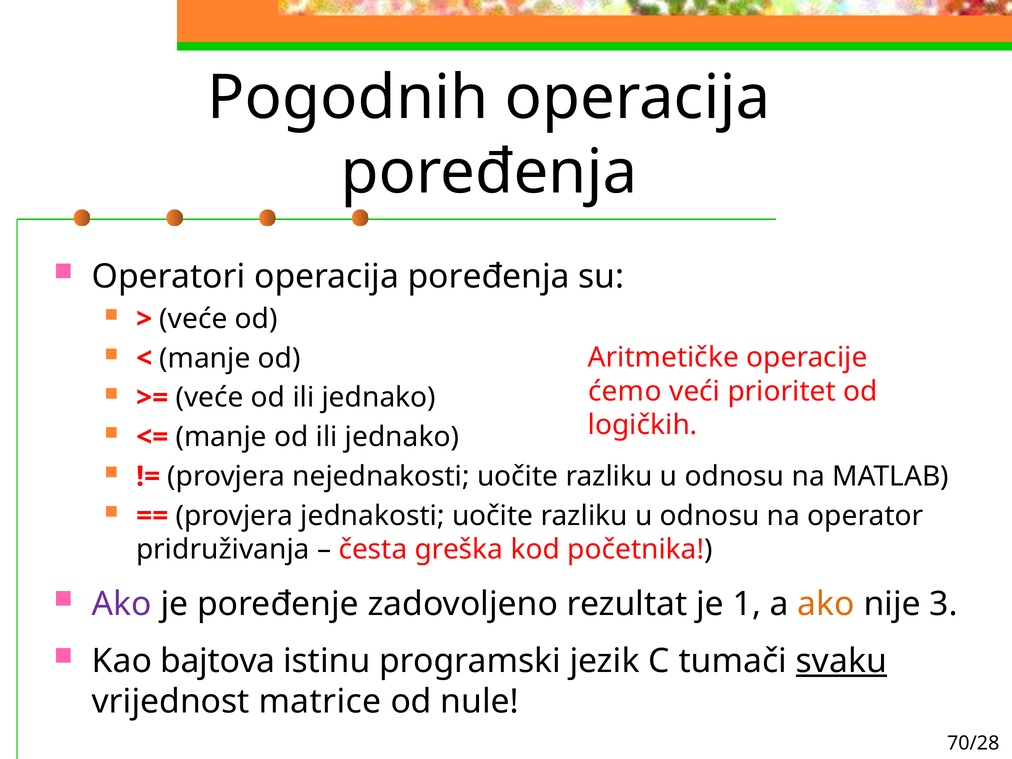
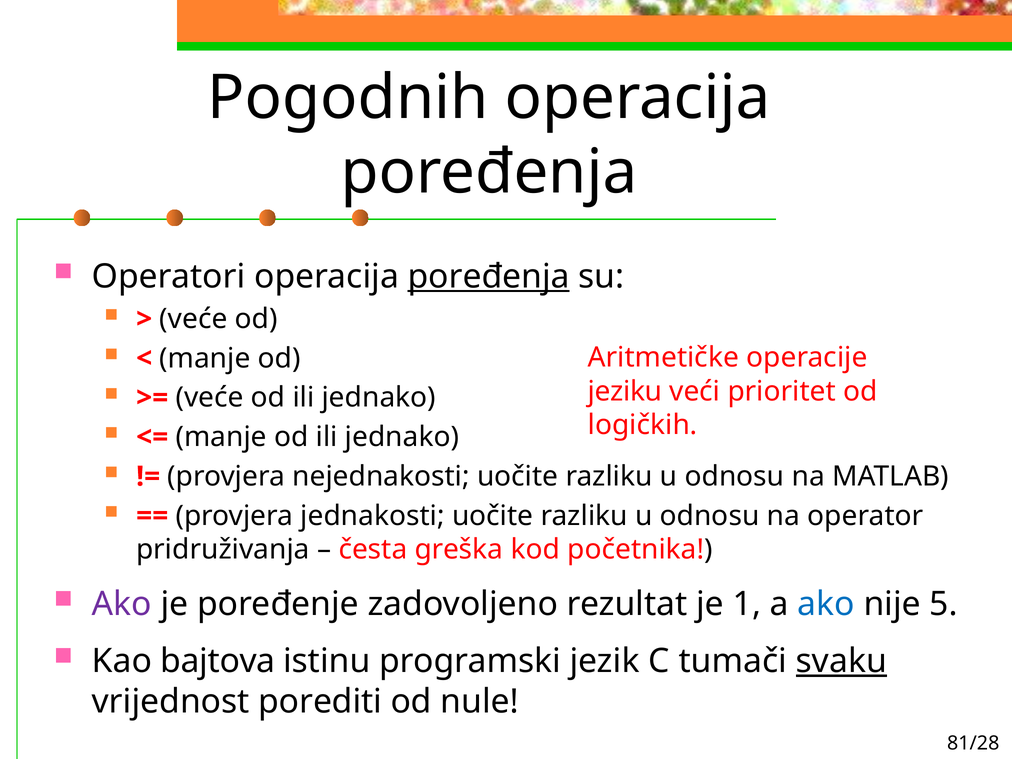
poređenja at (489, 277) underline: none -> present
ćemo: ćemo -> jeziku
ako at (826, 604) colour: orange -> blue
3: 3 -> 5
matrice: matrice -> porediti
70/28: 70/28 -> 81/28
